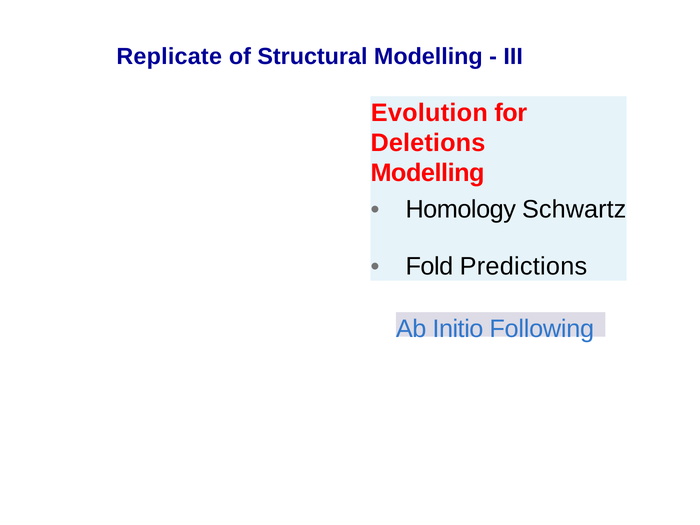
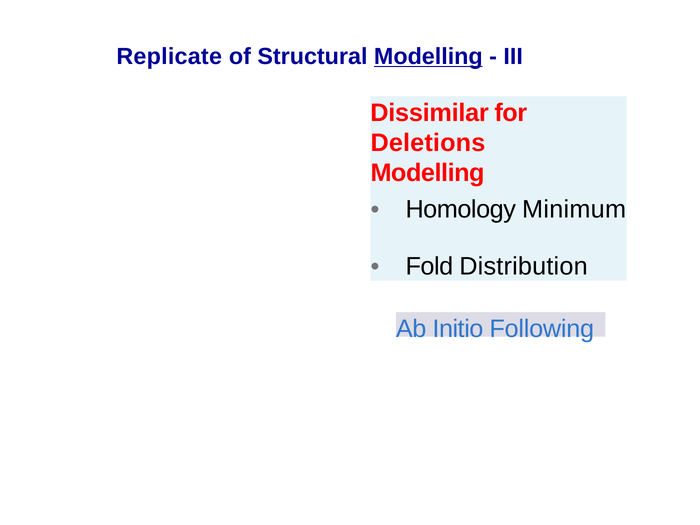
Modelling at (428, 56) underline: none -> present
Evolution: Evolution -> Dissimilar
Schwartz: Schwartz -> Minimum
Predictions: Predictions -> Distribution
